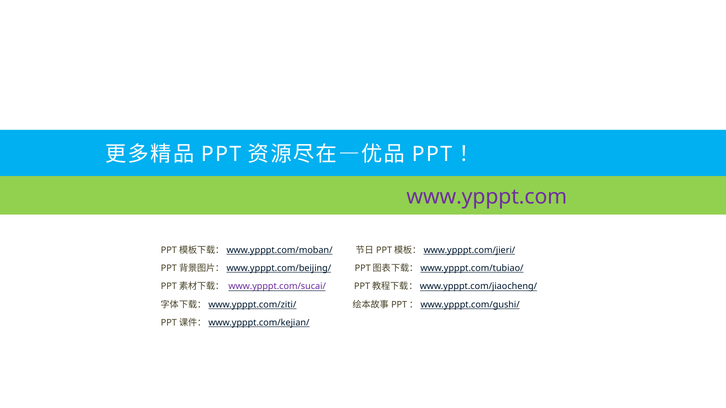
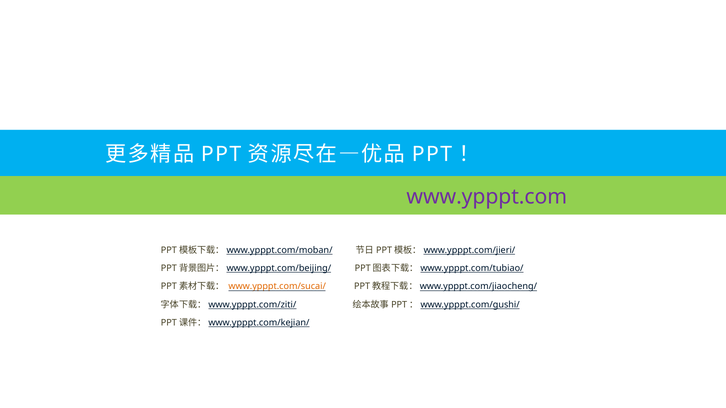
www.ypppt.com/sucai/ colour: purple -> orange
